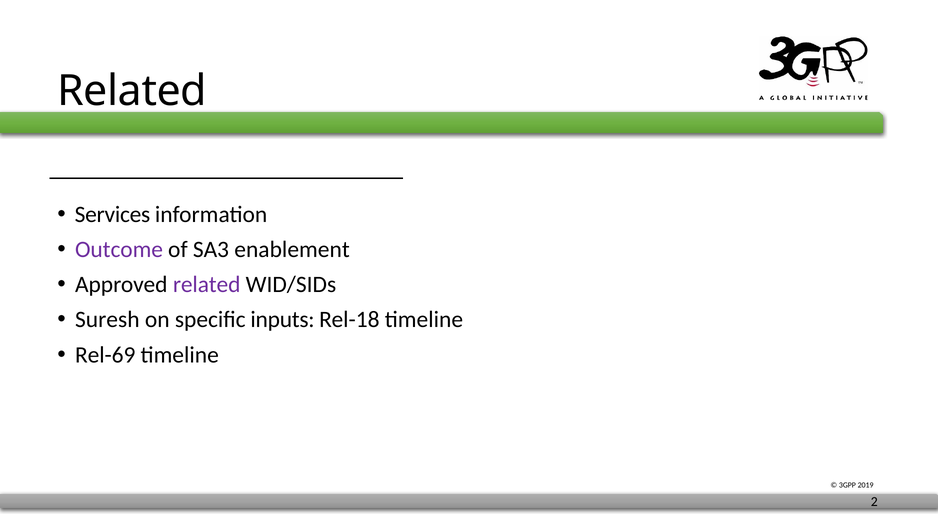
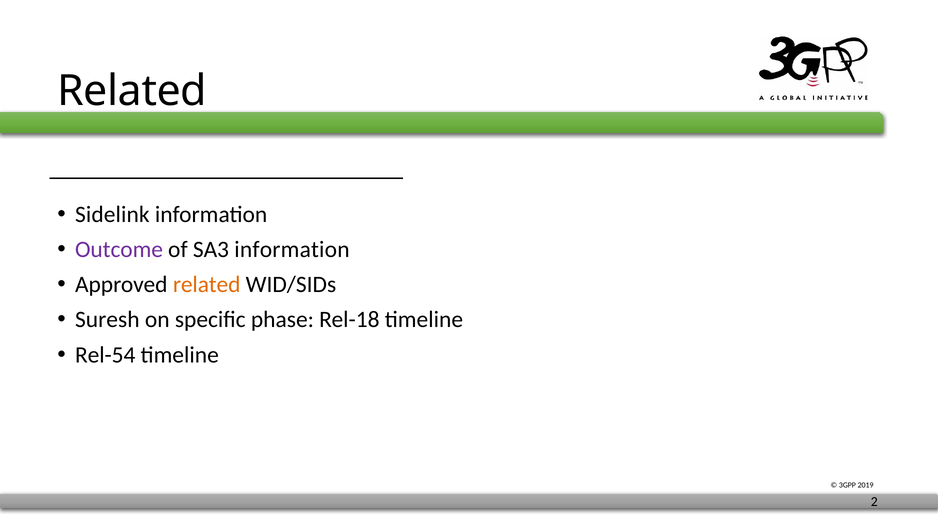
Services: Services -> Sidelink
SA3 enablement: enablement -> information
related at (207, 284) colour: purple -> orange
inputs: inputs -> phase
Rel-69: Rel-69 -> Rel-54
